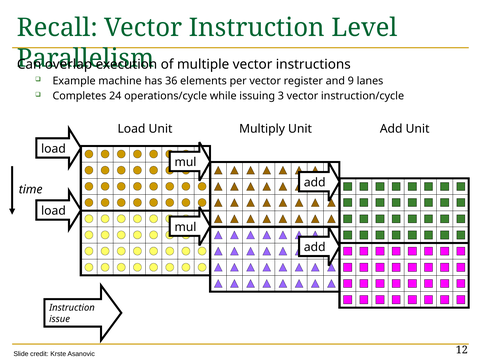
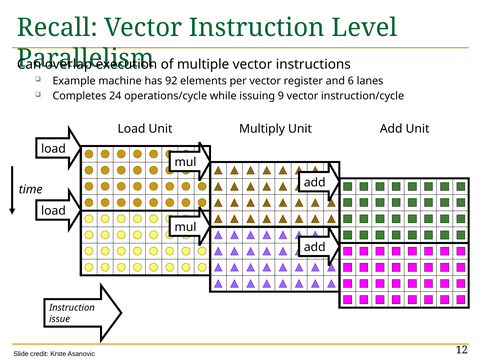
36: 36 -> 92
9: 9 -> 6
3: 3 -> 9
